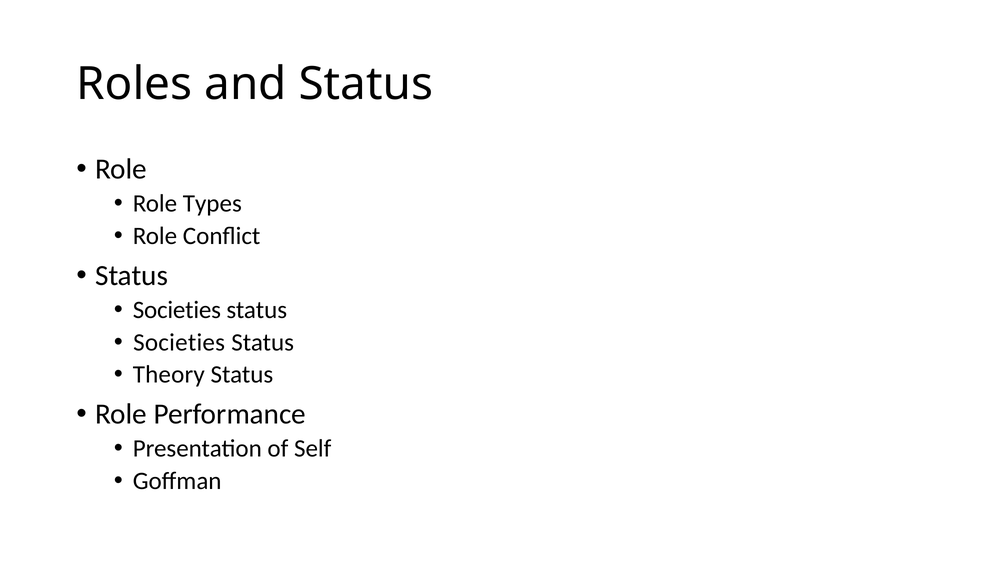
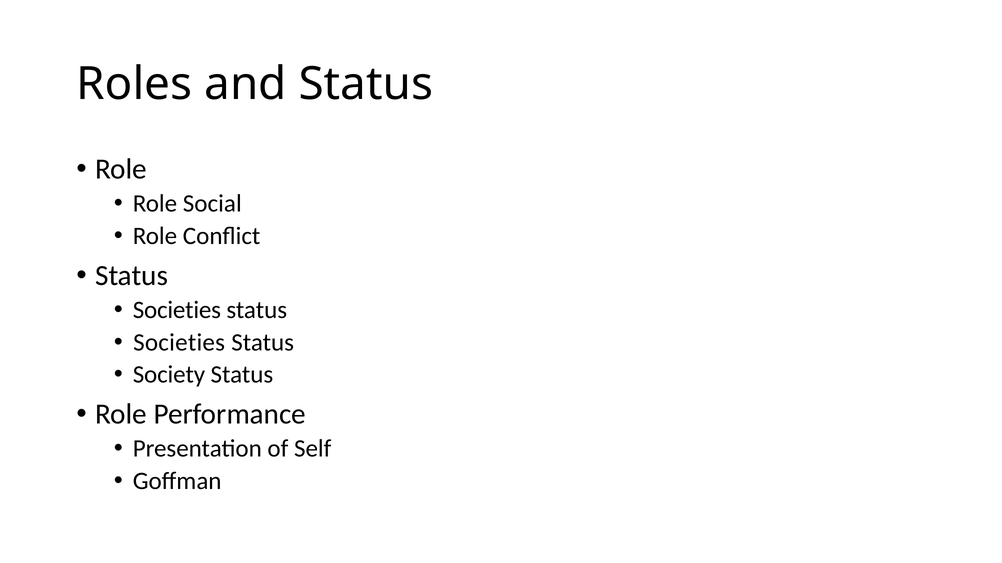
Types: Types -> Social
Theory: Theory -> Society
